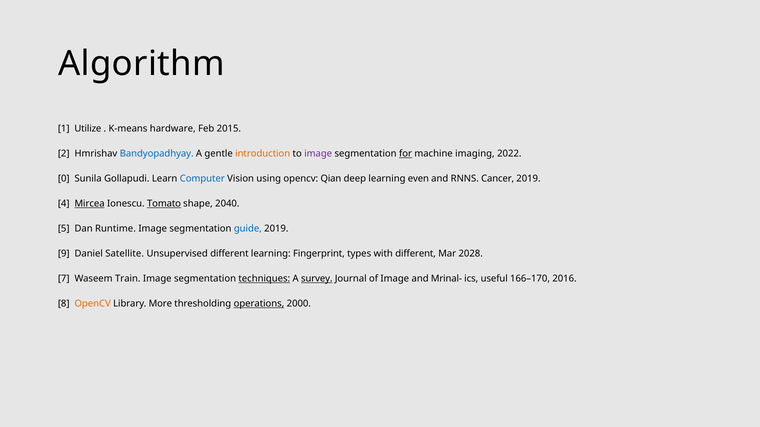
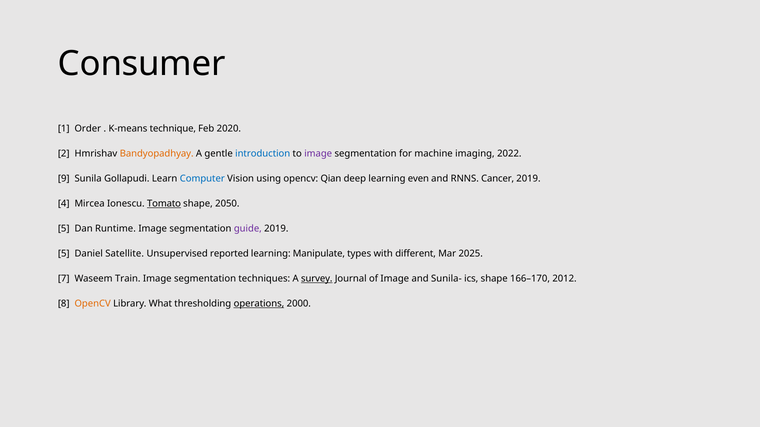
Algorithm: Algorithm -> Consumer
Utilize: Utilize -> Order
hardware: hardware -> technique
2015: 2015 -> 2020
Bandyopadhyay colour: blue -> orange
introduction colour: orange -> blue
for underline: present -> none
0: 0 -> 9
Mircea underline: present -> none
2040: 2040 -> 2050
guide colour: blue -> purple
9 at (64, 254): 9 -> 5
Unsupervised different: different -> reported
Fingerprint: Fingerprint -> Manipulate
2028: 2028 -> 2025
techniques underline: present -> none
Mrinal-: Mrinal- -> Sunila-
ics useful: useful -> shape
2016: 2016 -> 2012
More: More -> What
